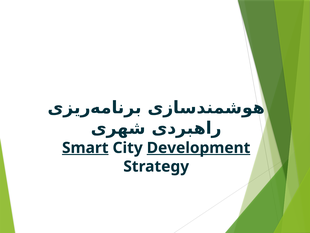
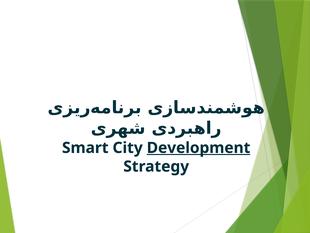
Smart underline: present -> none
